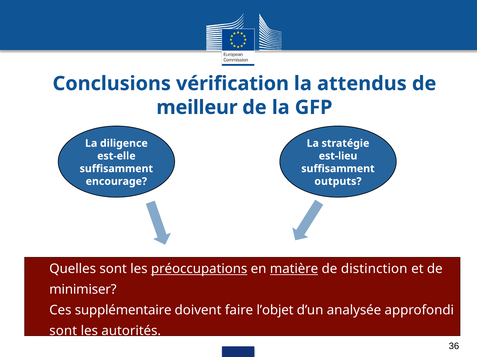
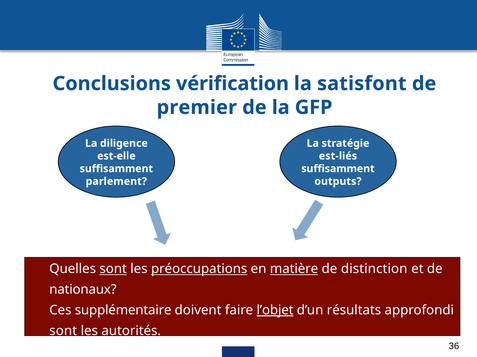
attendus: attendus -> satisfont
meilleur: meilleur -> premier
est-lieu: est-lieu -> est-liés
encourage: encourage -> parlement
sont at (113, 269) underline: none -> present
minimiser: minimiser -> nationaux
l’objet underline: none -> present
analysée: analysée -> résultats
